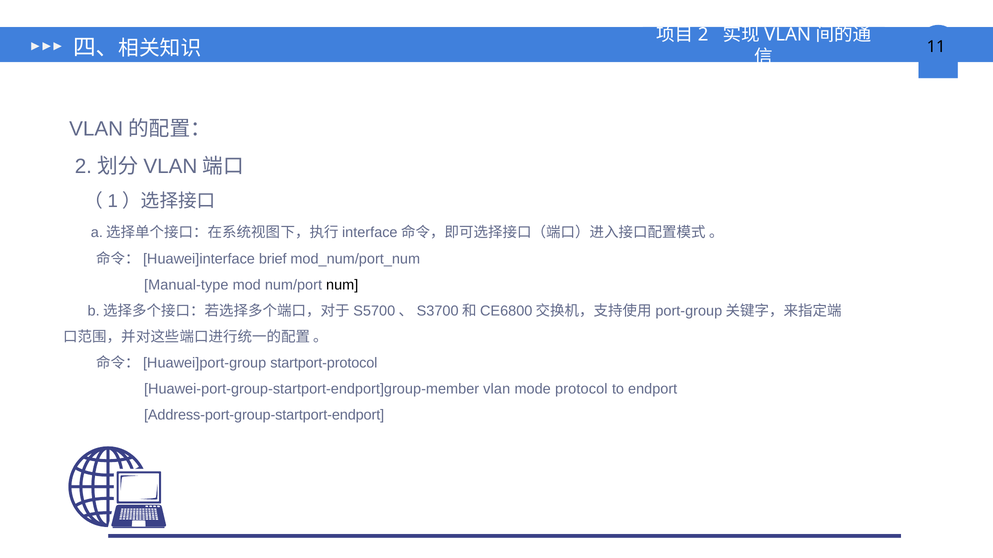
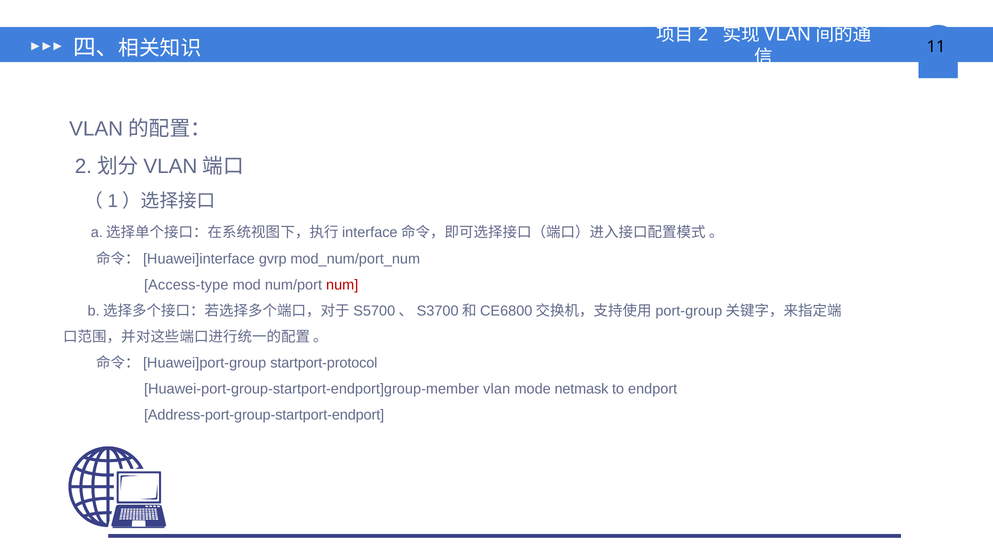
brief: brief -> gvrp
Manual-type: Manual-type -> Access-type
num colour: black -> red
protocol: protocol -> netmask
